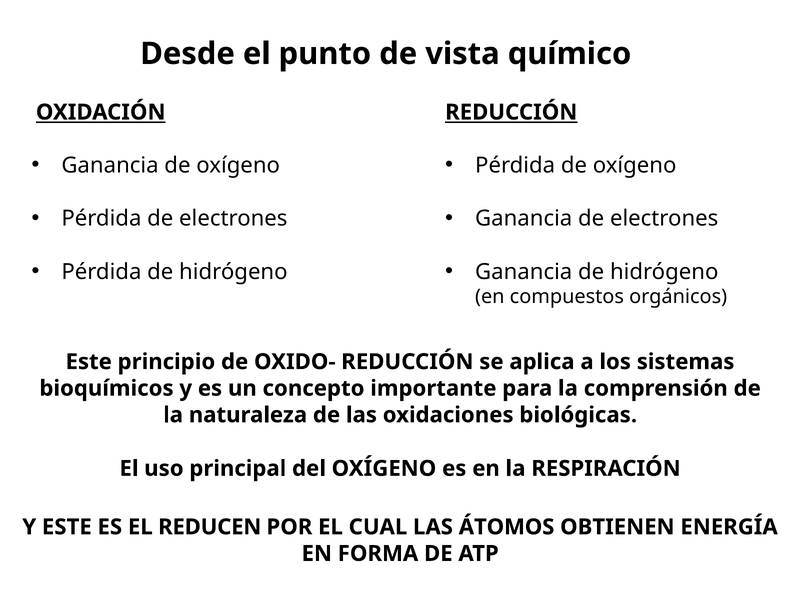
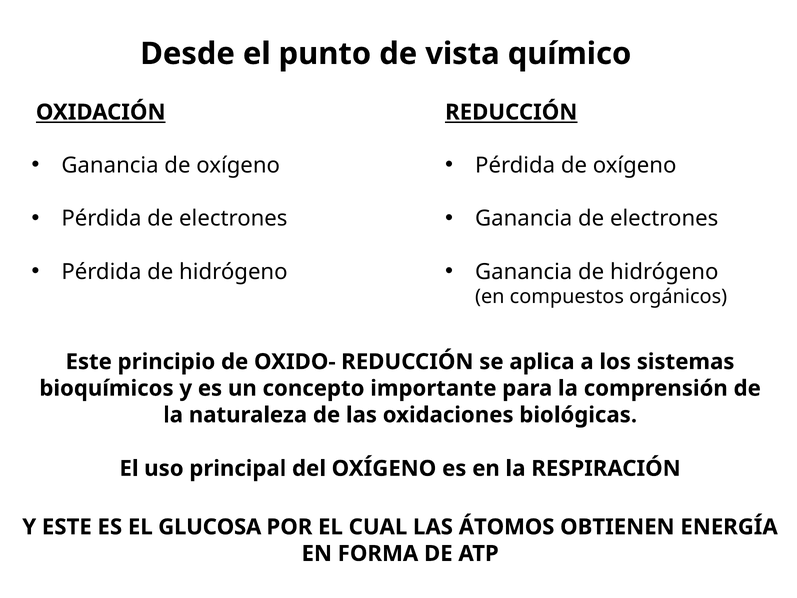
REDUCEN: REDUCEN -> GLUCOSA
